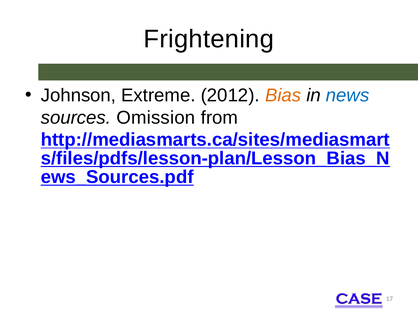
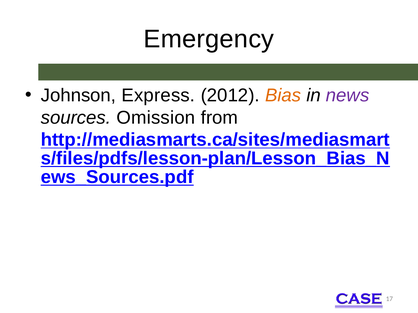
Frightening: Frightening -> Emergency
Extreme: Extreme -> Express
news colour: blue -> purple
